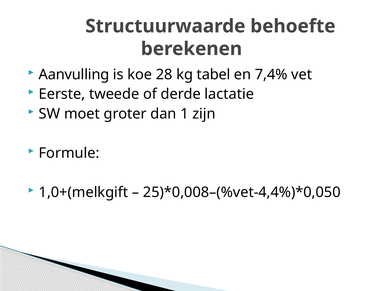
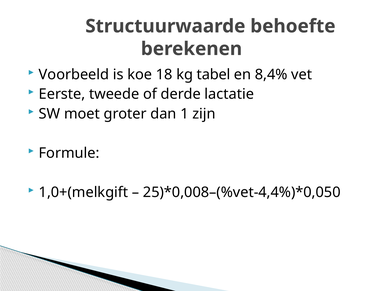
Aanvulling: Aanvulling -> Voorbeeld
28: 28 -> 18
7,4%: 7,4% -> 8,4%
